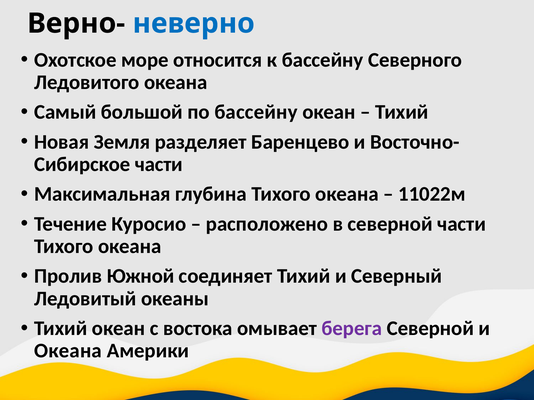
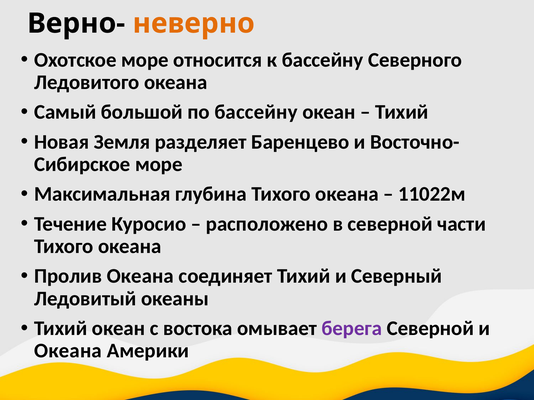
неверно colour: blue -> orange
части at (159, 164): части -> море
Пролив Южной: Южной -> Океана
